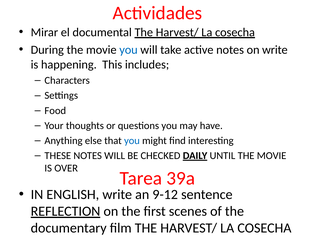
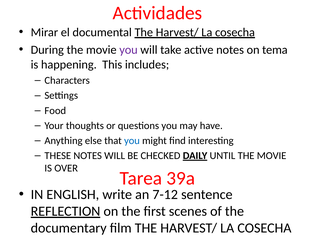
you at (128, 50) colour: blue -> purple
on write: write -> tema
9-12: 9-12 -> 7-12
